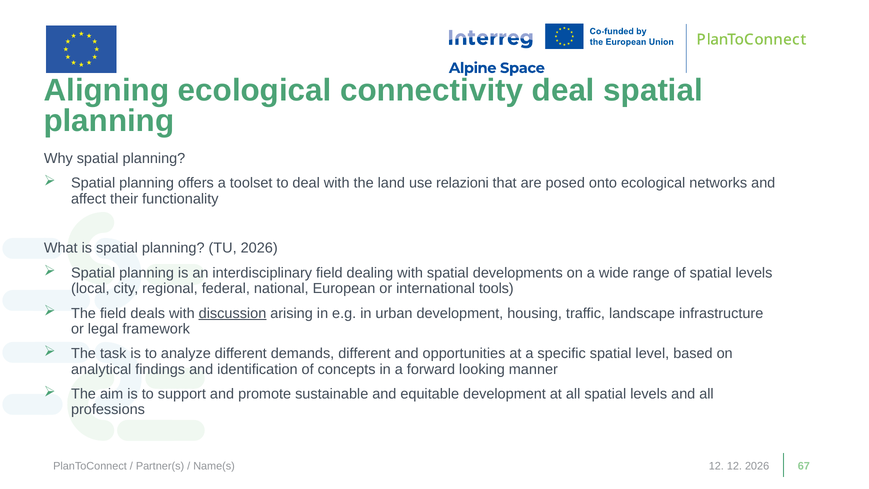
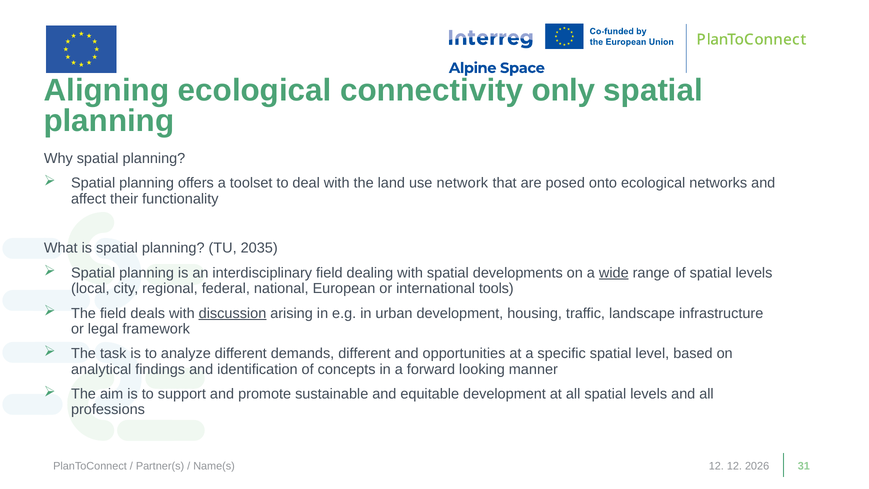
connectivity deal: deal -> only
relazioni: relazioni -> network
TU 2026: 2026 -> 2035
wide underline: none -> present
67: 67 -> 31
